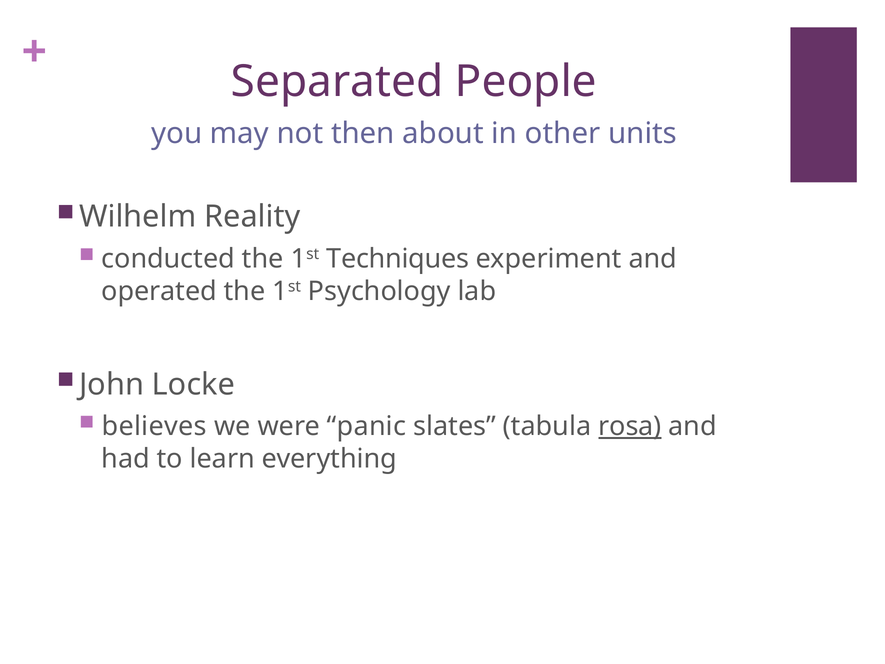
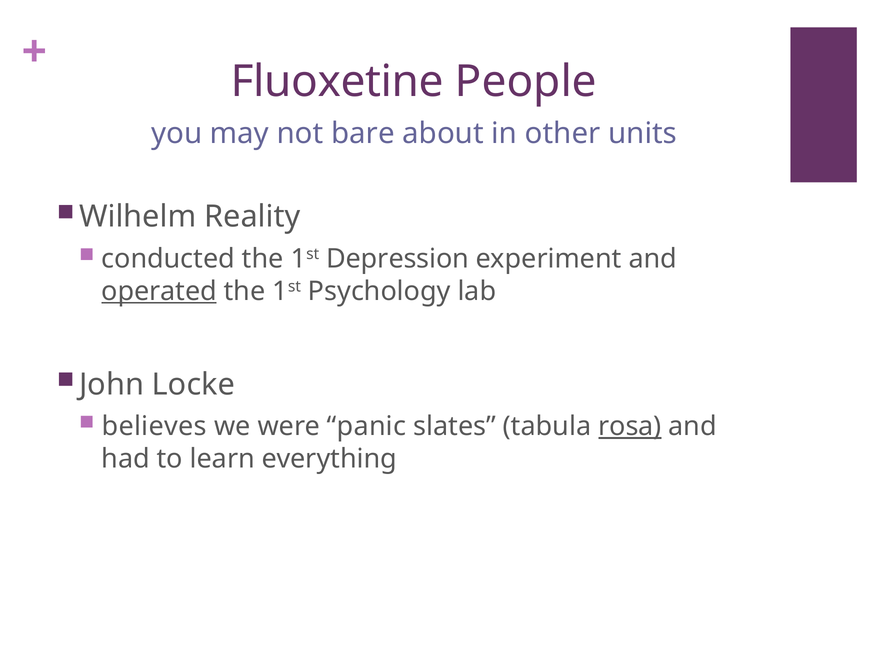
Separated: Separated -> Fluoxetine
then: then -> bare
Techniques: Techniques -> Depression
operated underline: none -> present
